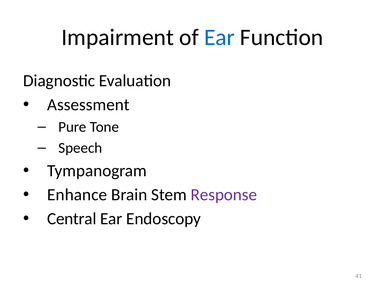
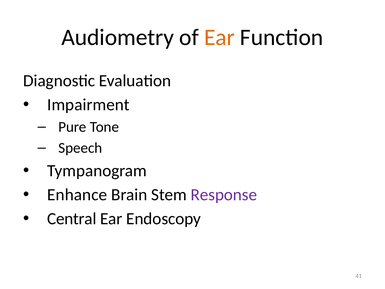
Impairment: Impairment -> Audiometry
Ear at (219, 37) colour: blue -> orange
Assessment: Assessment -> Impairment
